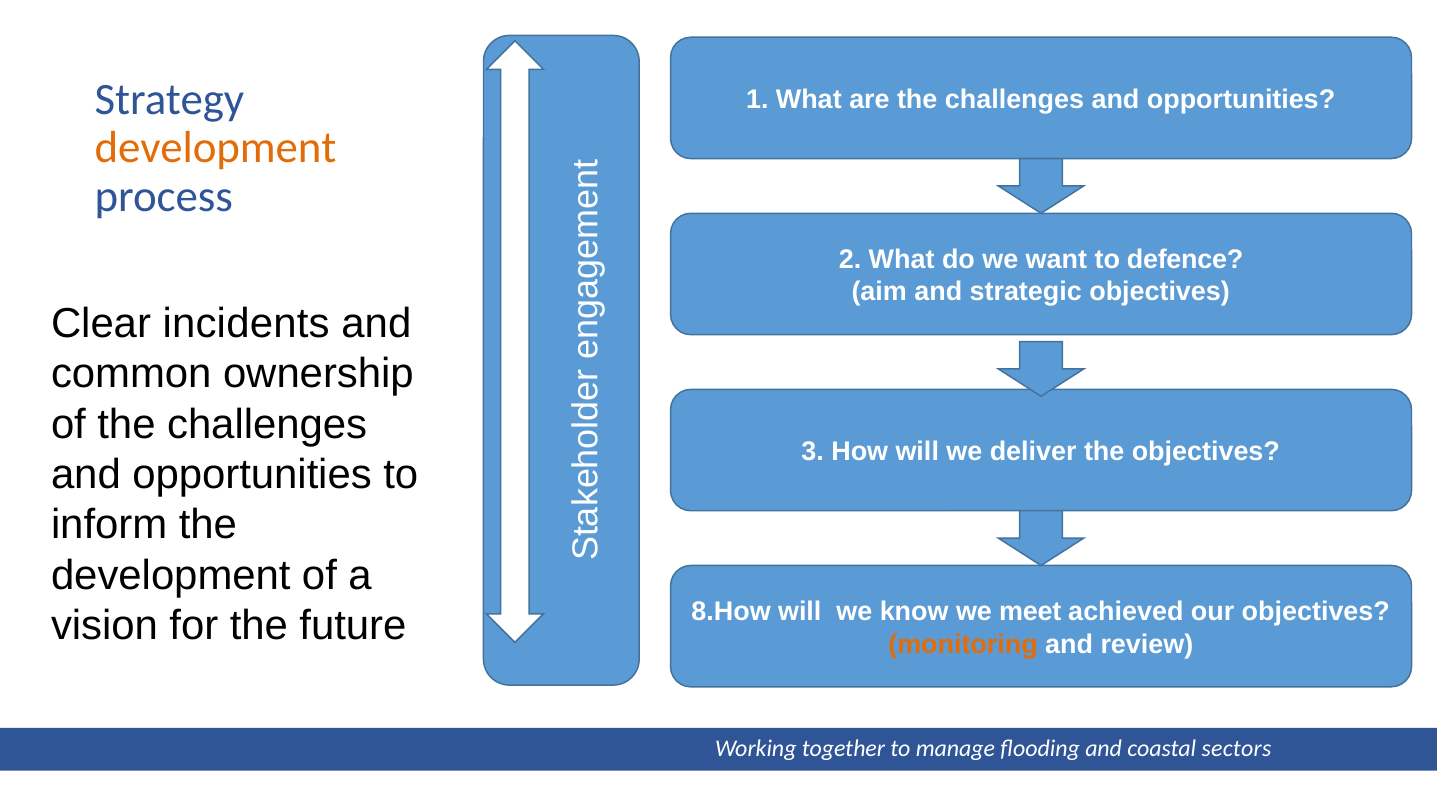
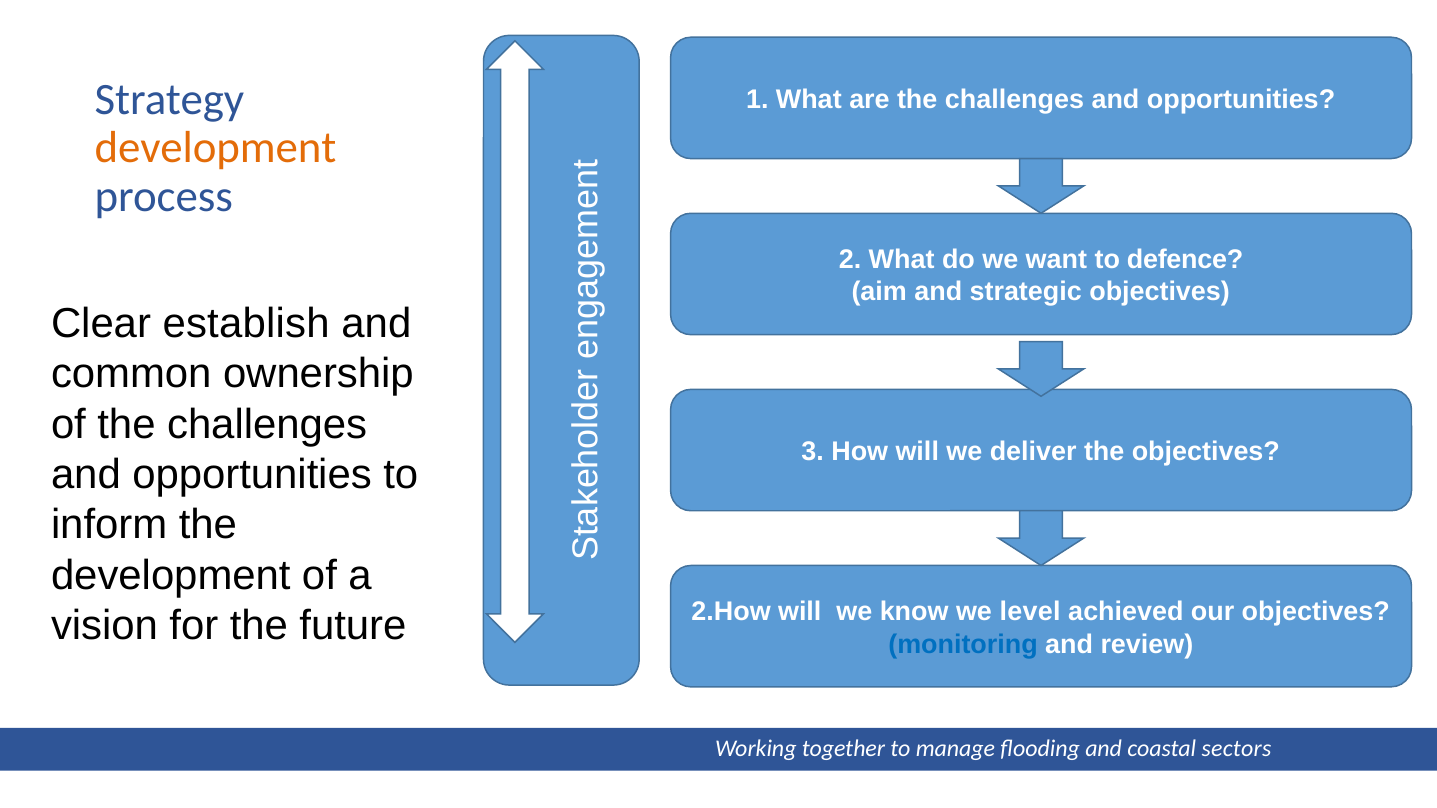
incidents: incidents -> establish
8.How: 8.How -> 2.How
meet: meet -> level
monitoring colour: orange -> blue
